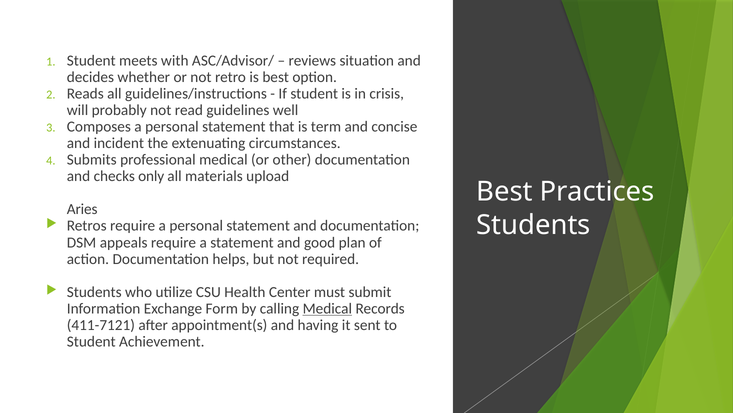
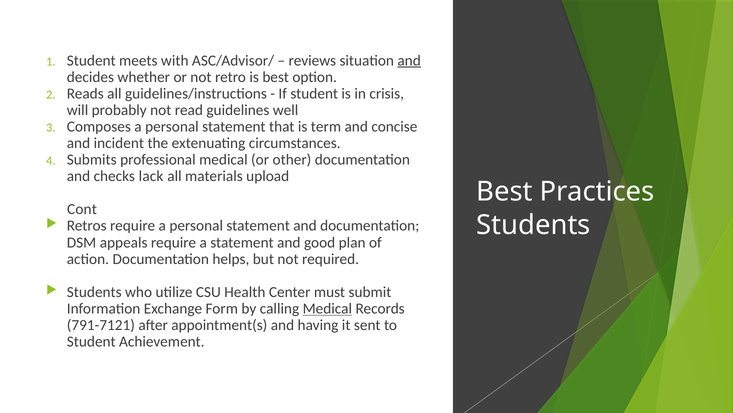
and at (409, 60) underline: none -> present
only: only -> lack
Aries: Aries -> Cont
411-7121: 411-7121 -> 791-7121
